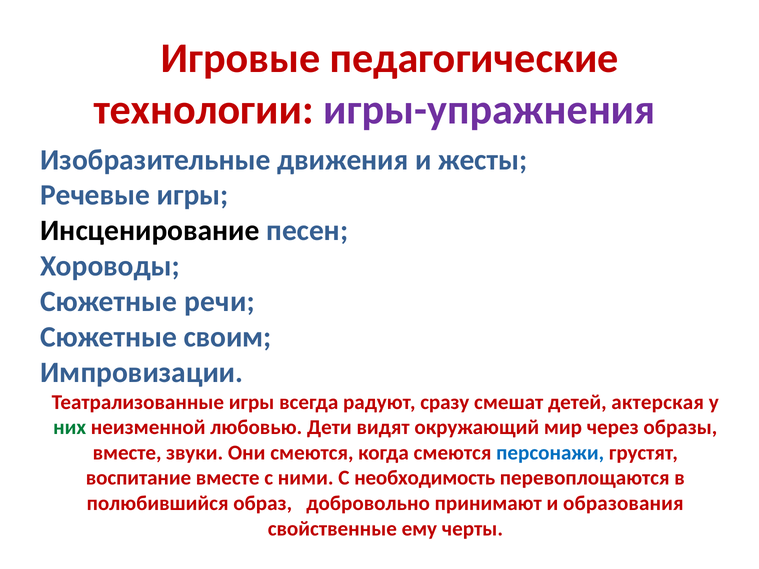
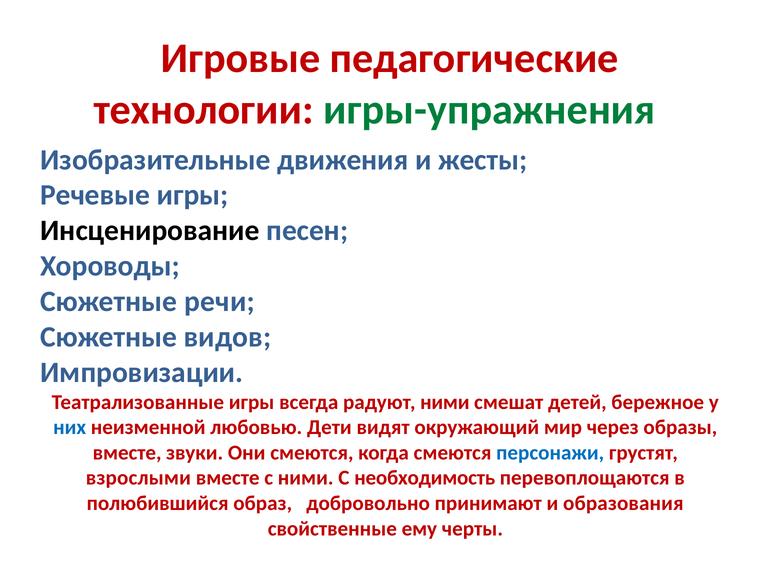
игры-упражнения colour: purple -> green
своим: своим -> видов
радуют сразу: сразу -> ними
актерская: актерская -> бережное
них colour: green -> blue
воспитание: воспитание -> взрослыми
